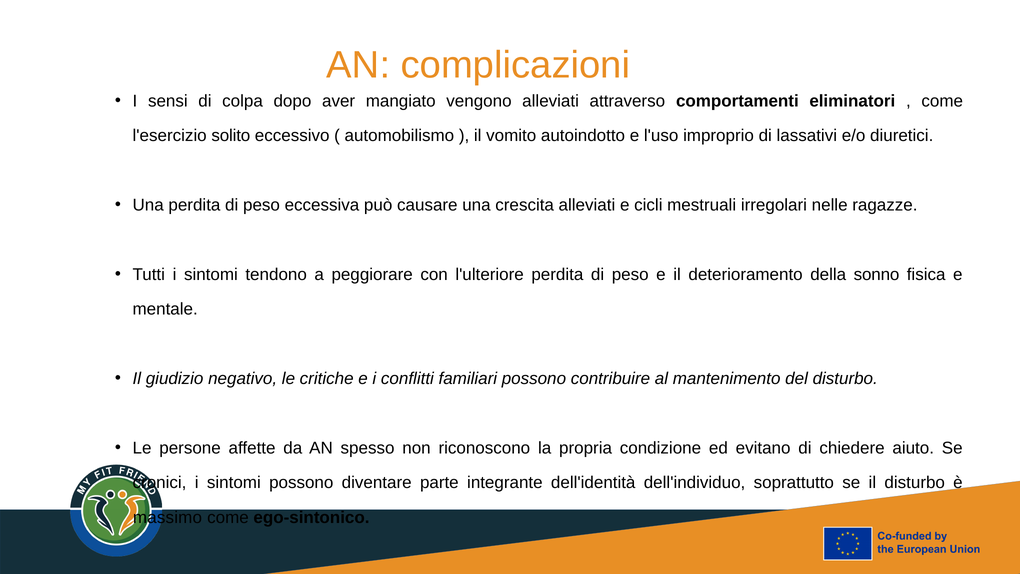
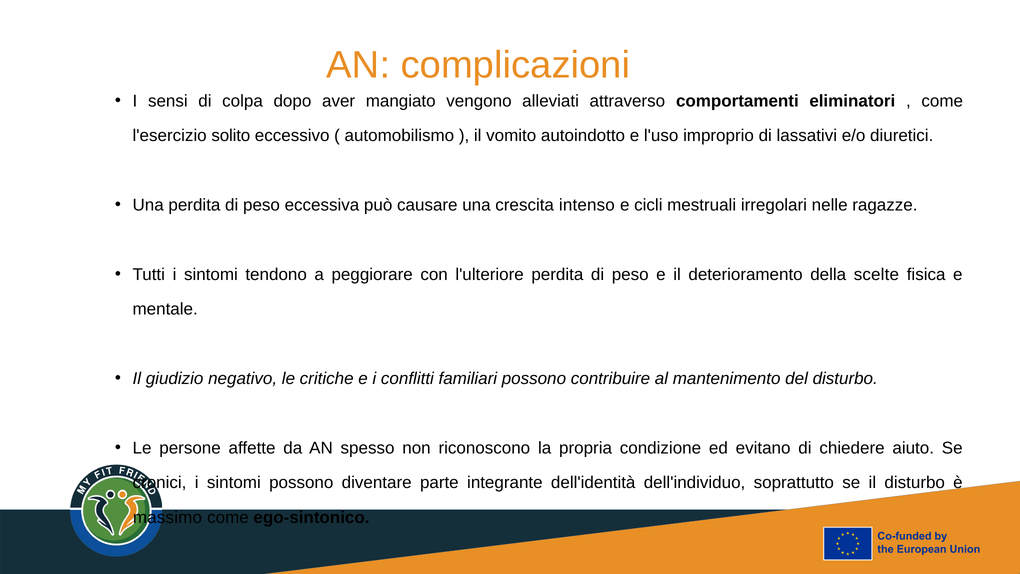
crescita alleviati: alleviati -> intenso
sonno: sonno -> scelte
